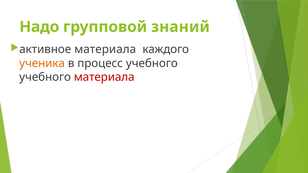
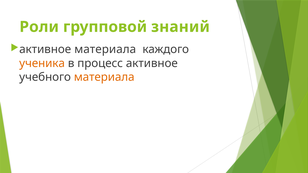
Надо: Надо -> Роли
процесс учебного: учебного -> активное
материала at (104, 77) colour: red -> orange
